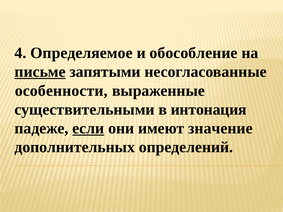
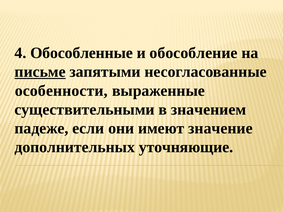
Определяемое: Определяемое -> Обособленные
интонация: интонация -> значением
если underline: present -> none
определений: определений -> уточняющие
